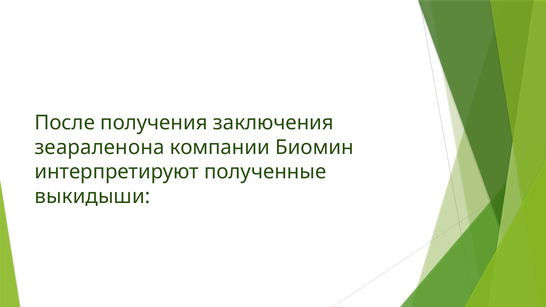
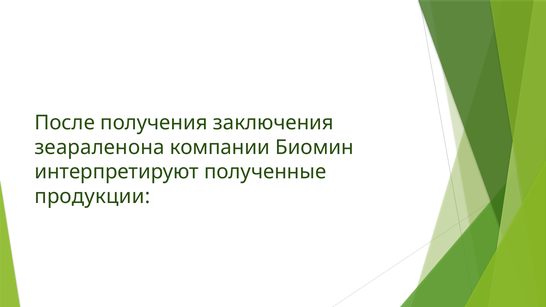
выкидыши: выкидыши -> продукции
